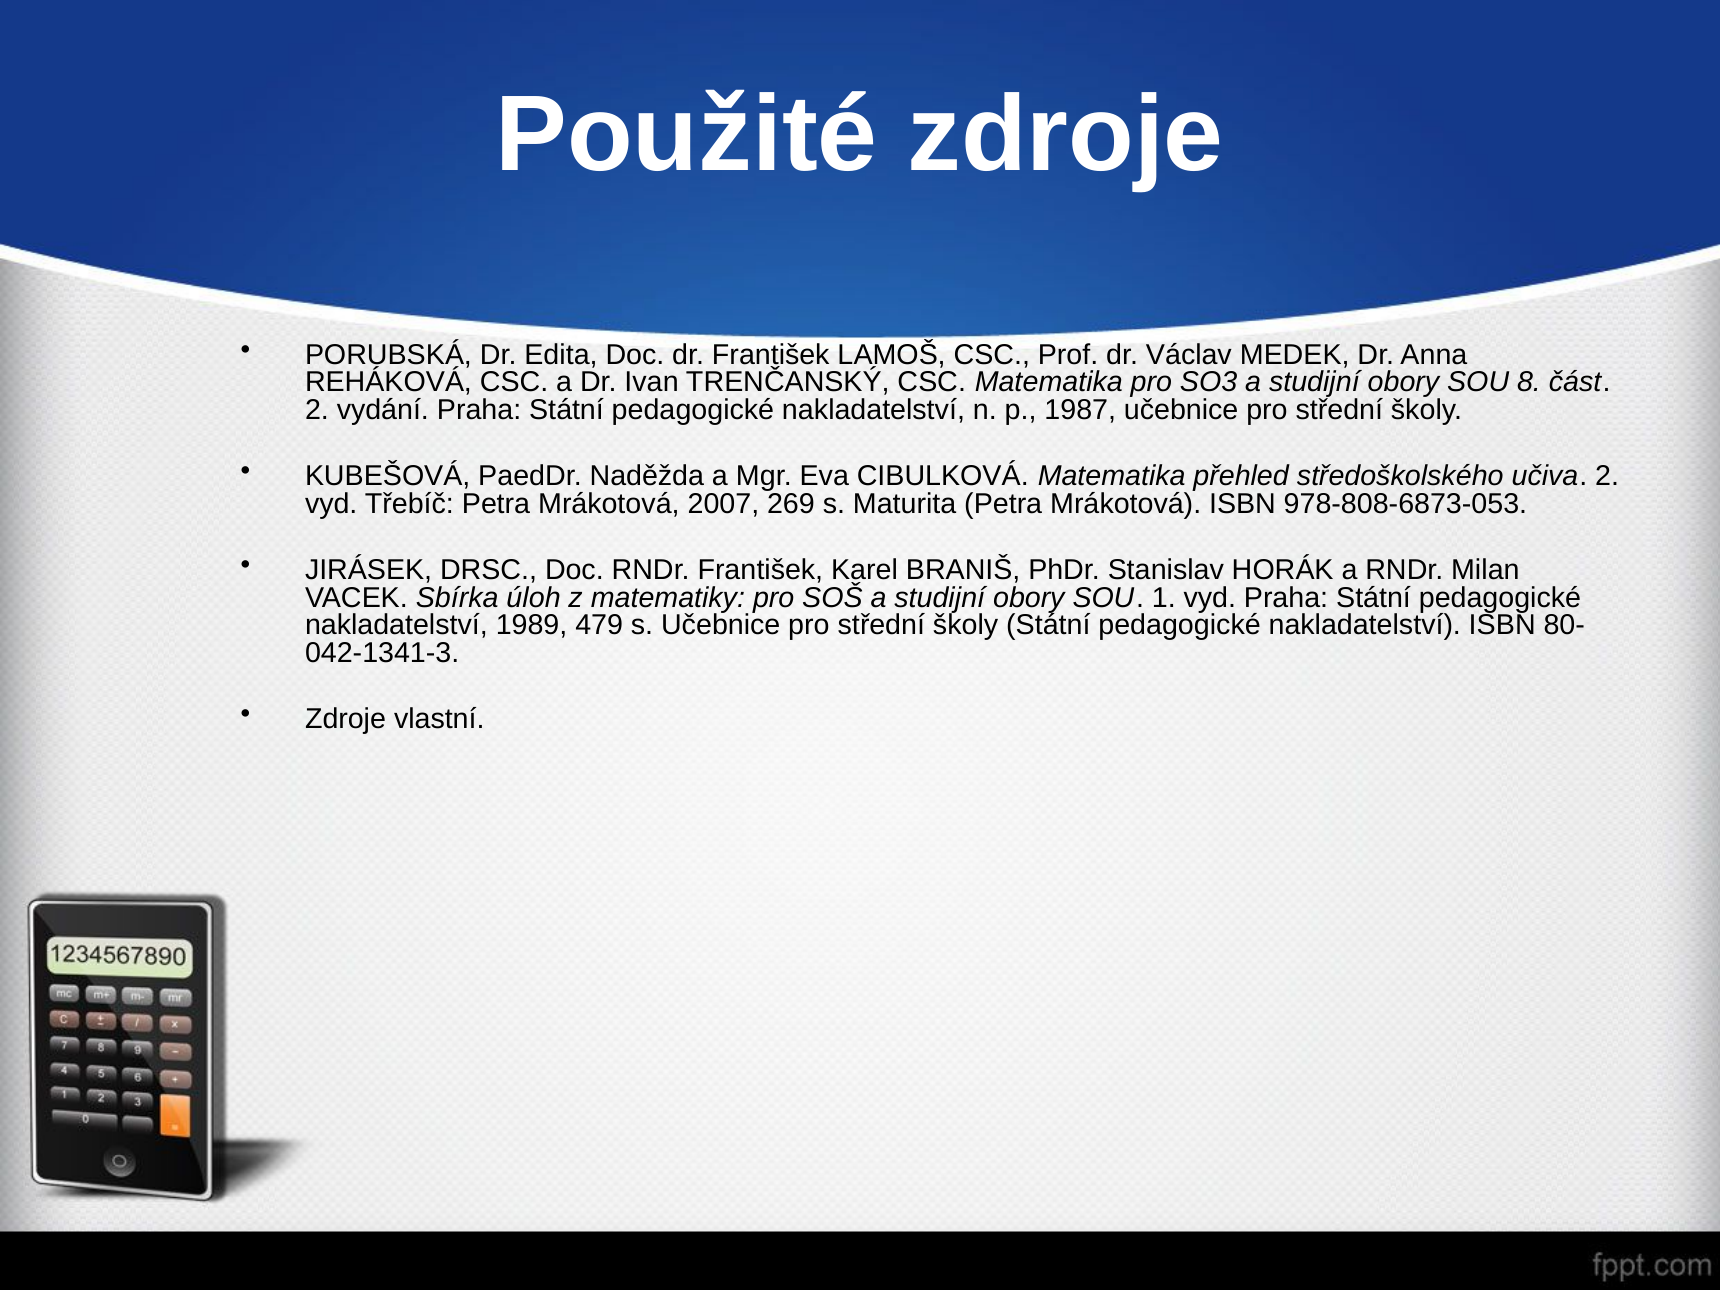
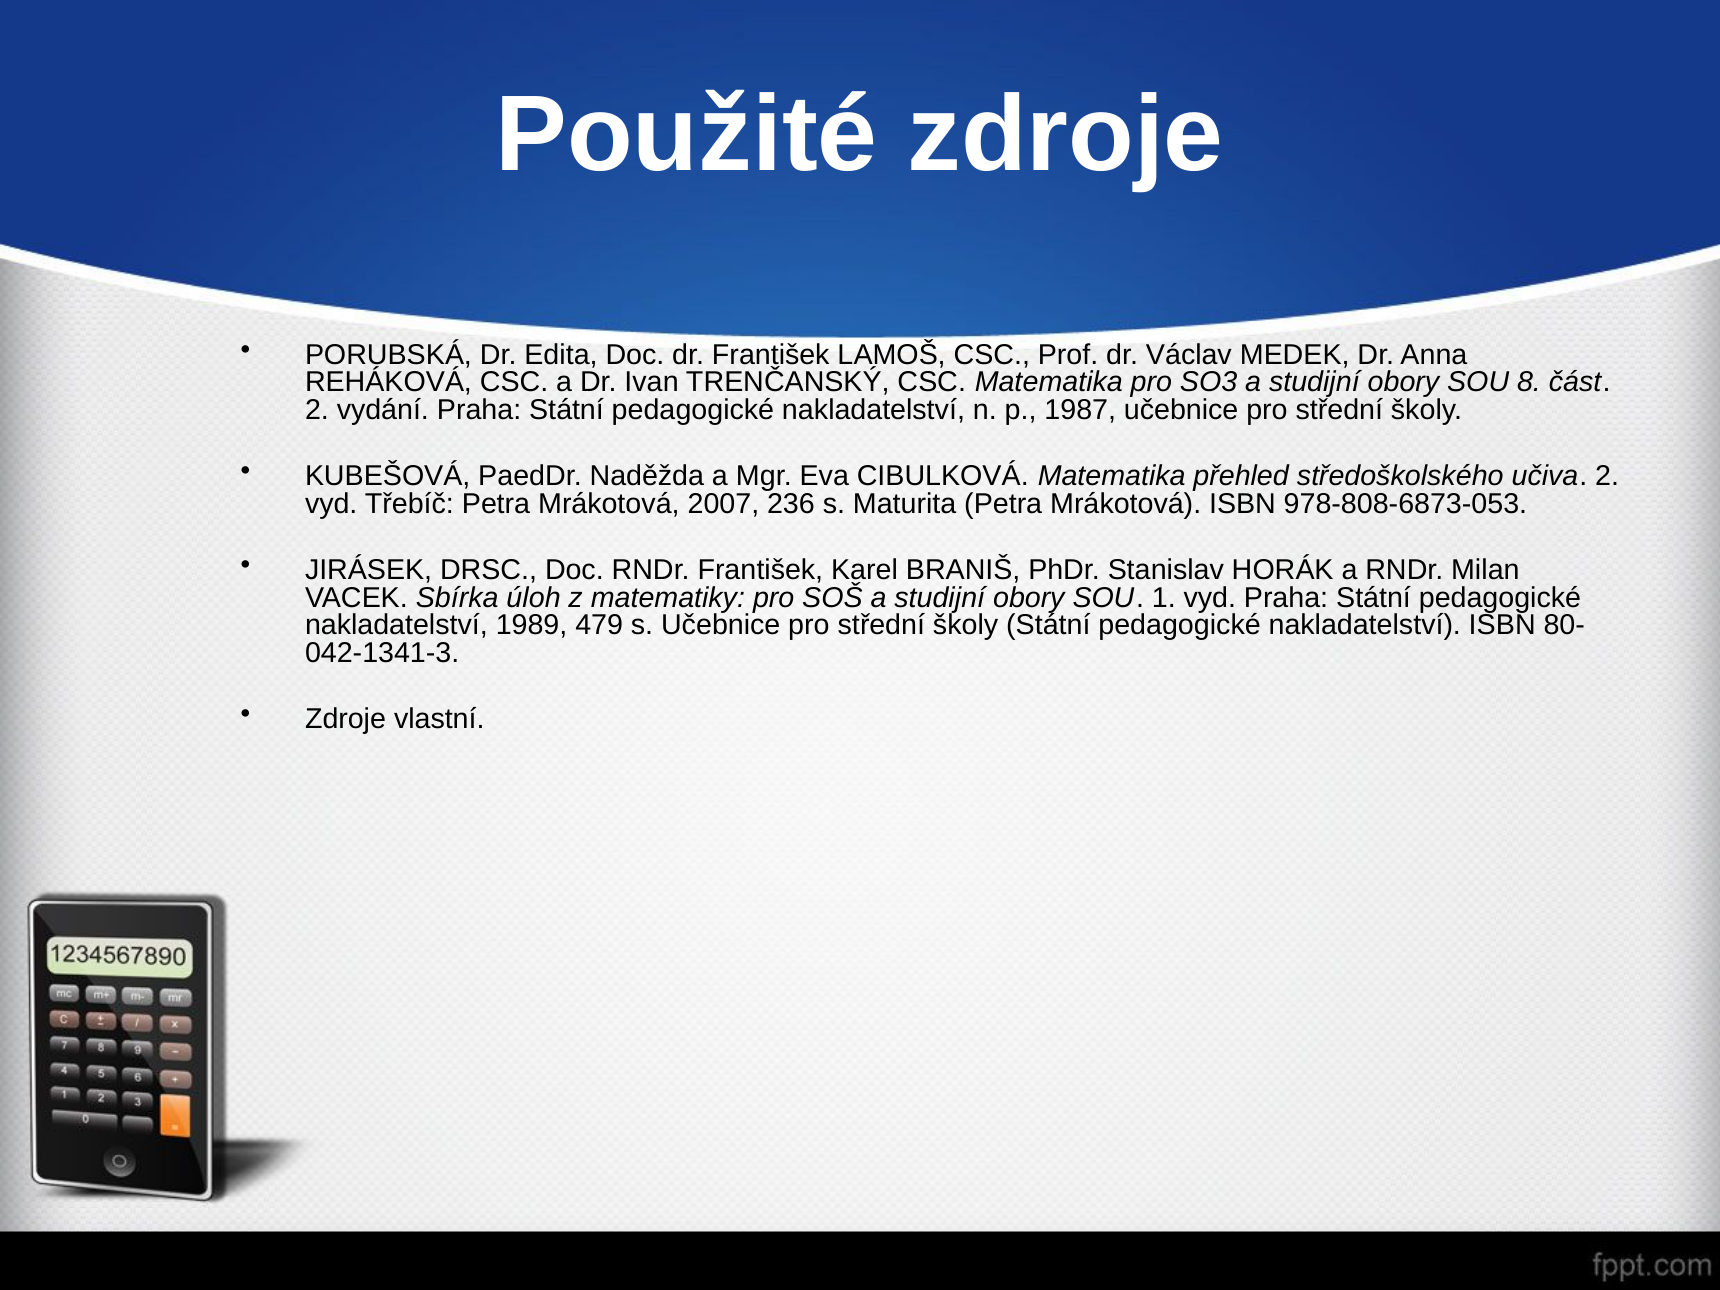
269: 269 -> 236
